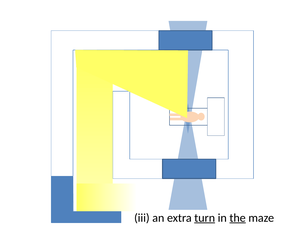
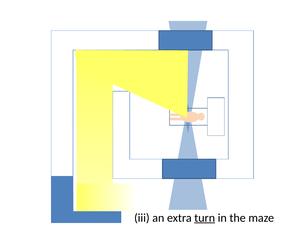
the underline: present -> none
